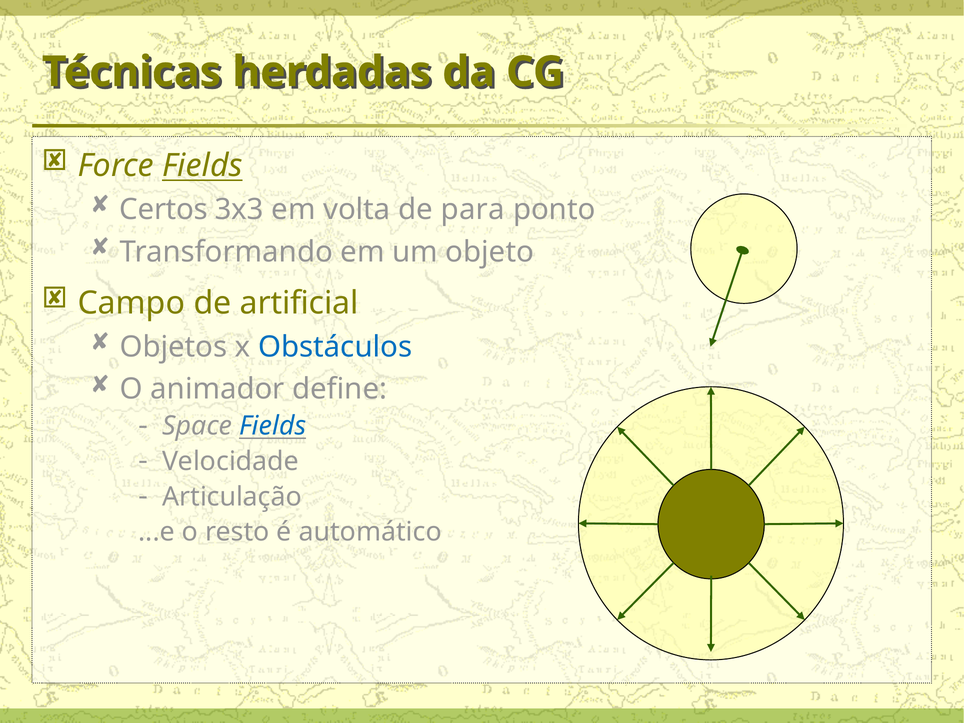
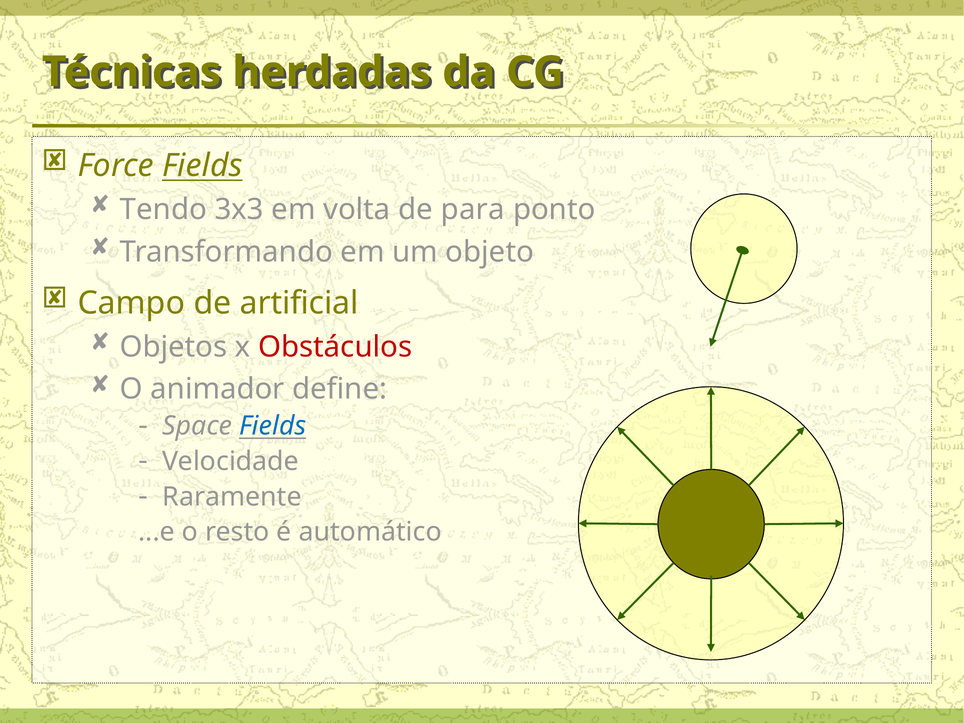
Certos: Certos -> Tendo
Obstáculos colour: blue -> red
Articulação: Articulação -> Raramente
